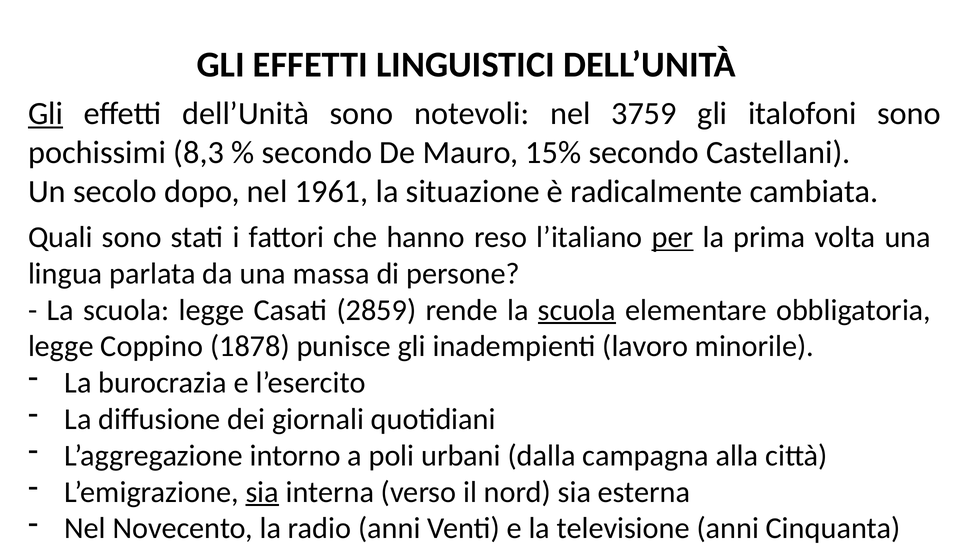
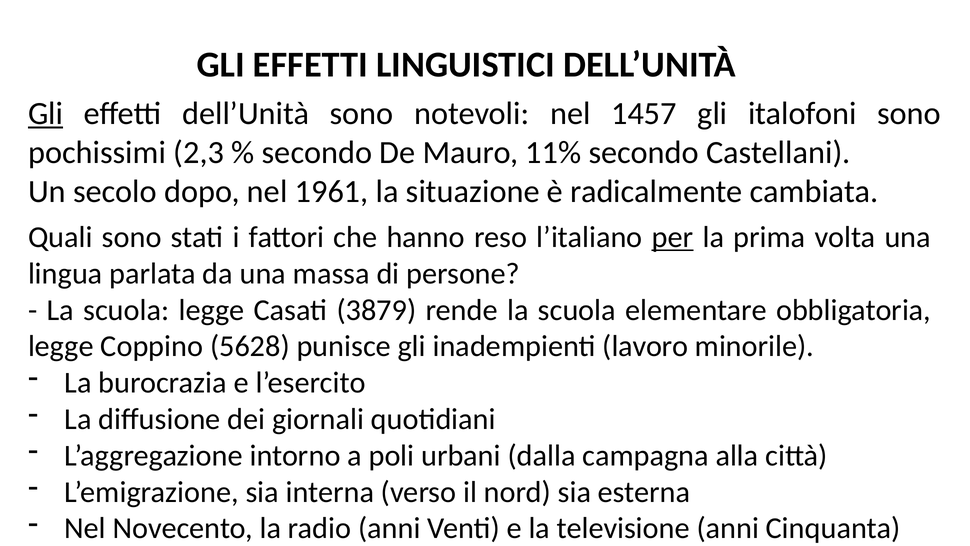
3759: 3759 -> 1457
8,3: 8,3 -> 2,3
15%: 15% -> 11%
2859: 2859 -> 3879
scuola at (577, 310) underline: present -> none
1878: 1878 -> 5628
sia at (262, 492) underline: present -> none
